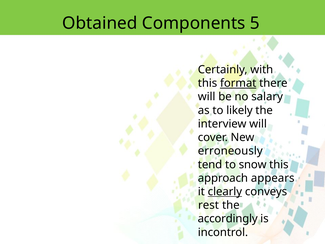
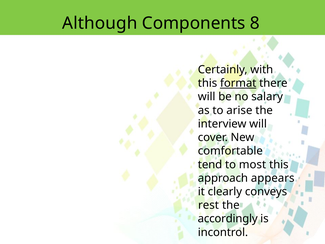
Obtained: Obtained -> Although
5: 5 -> 8
likely: likely -> arise
erroneously: erroneously -> comfortable
snow: snow -> most
clearly underline: present -> none
